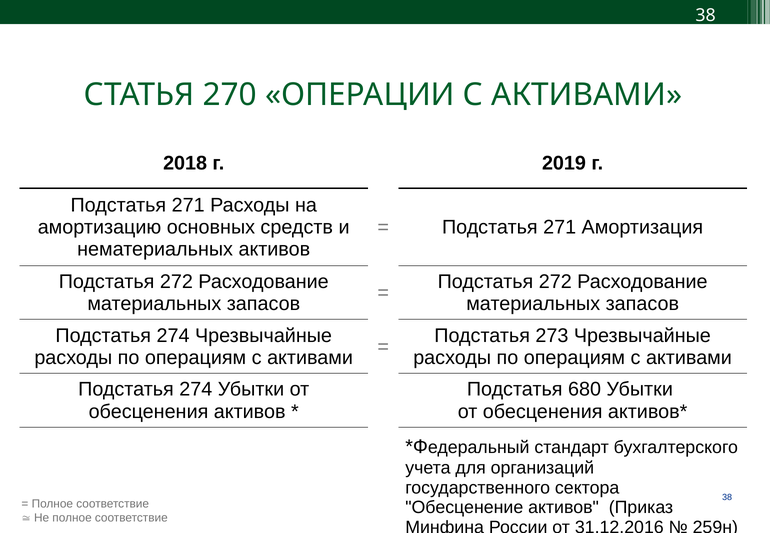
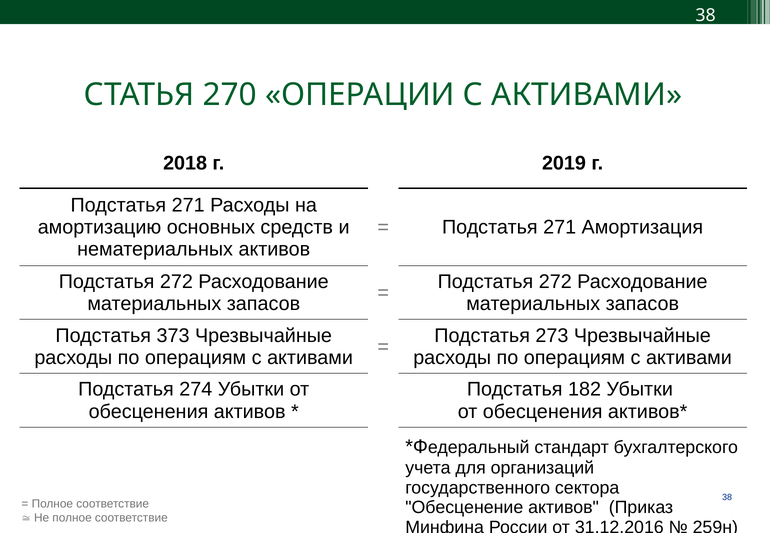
274 at (173, 336): 274 -> 373
680: 680 -> 182
